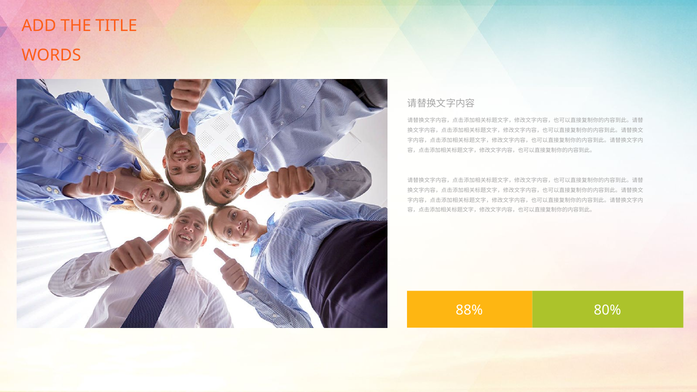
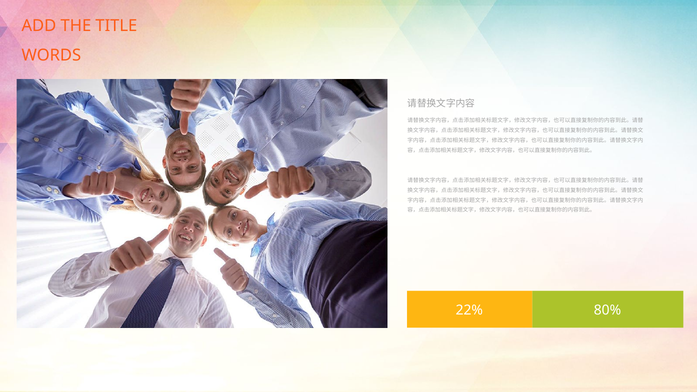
88%: 88% -> 22%
